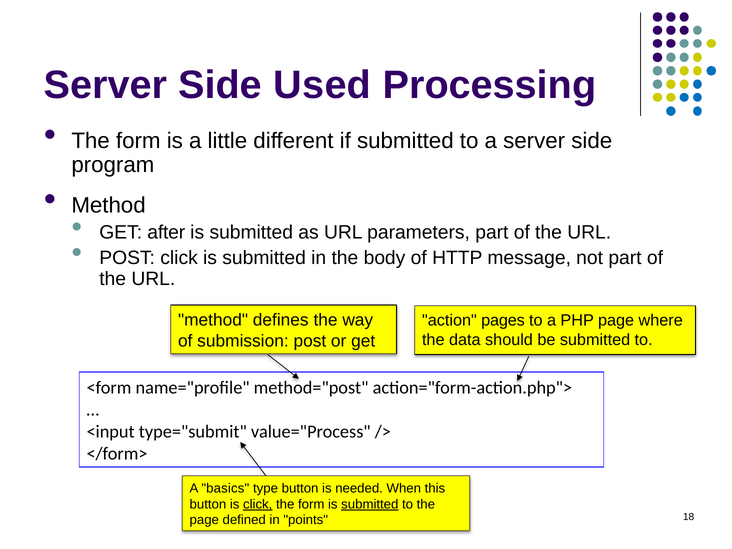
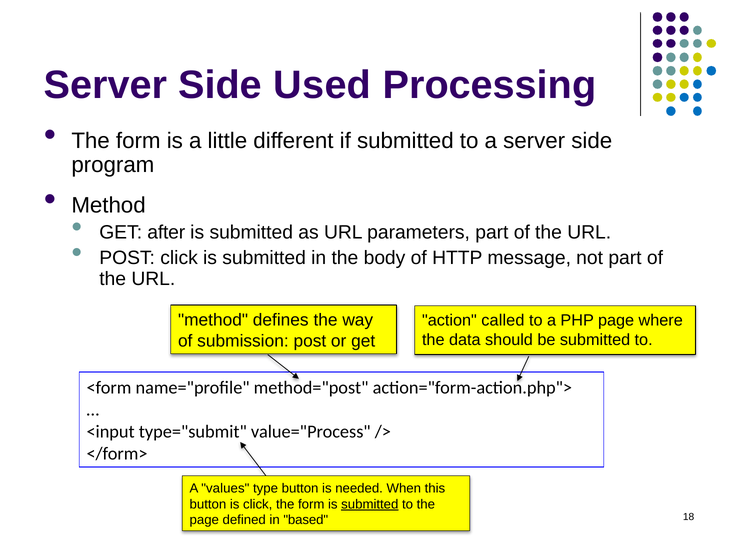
pages: pages -> called
basics: basics -> values
click at (258, 504) underline: present -> none
points: points -> based
